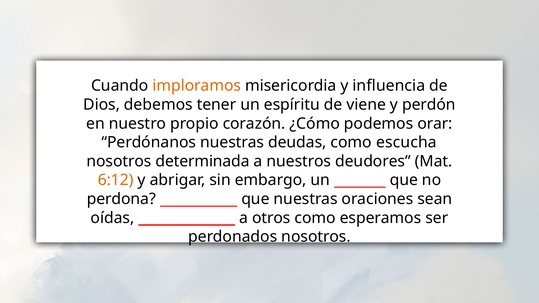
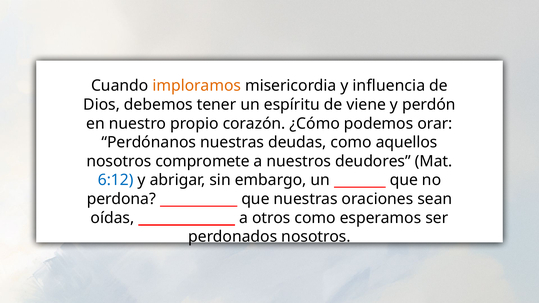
escucha: escucha -> aquellos
determinada: determinada -> compromete
6:12 colour: orange -> blue
